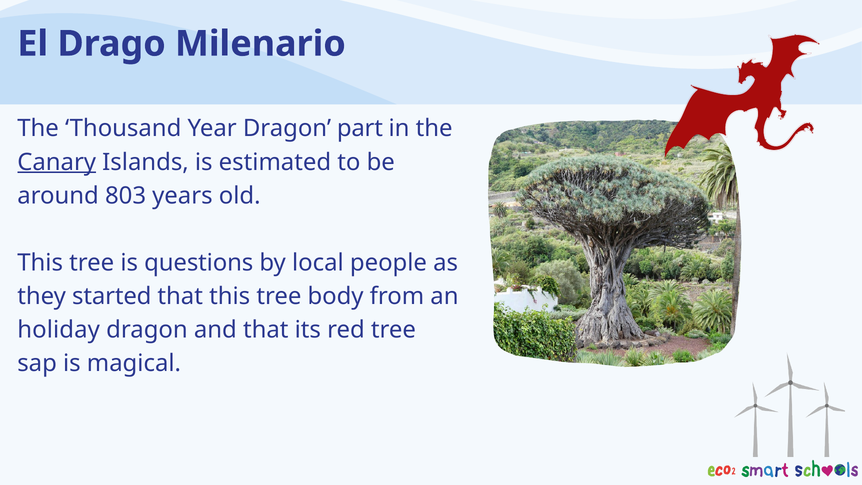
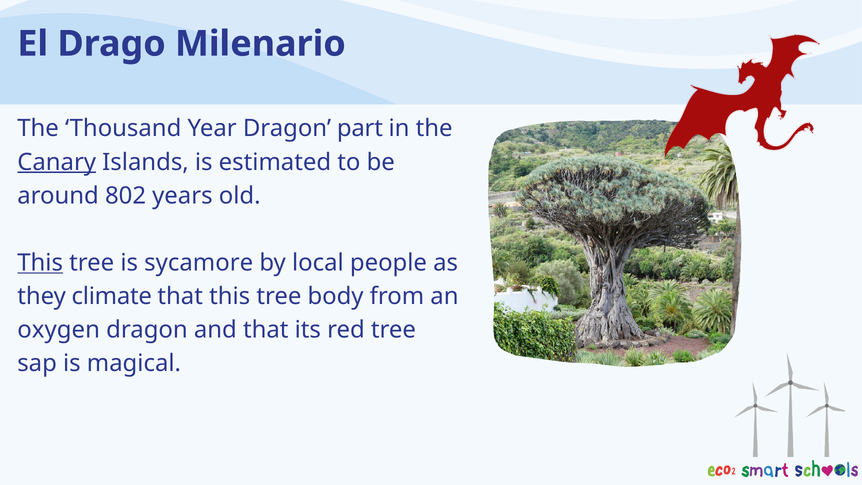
803: 803 -> 802
This at (40, 263) underline: none -> present
questions: questions -> sycamore
started: started -> climate
holiday: holiday -> oxygen
